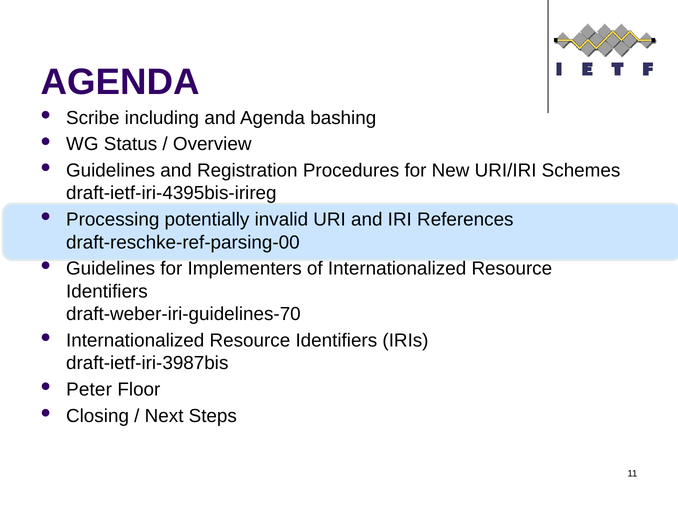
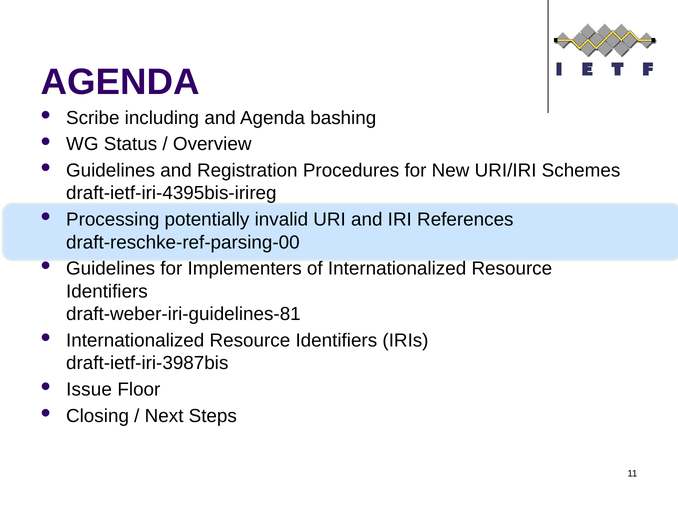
draft-weber-iri-guidelines-70: draft-weber-iri-guidelines-70 -> draft-weber-iri-guidelines-81
Peter: Peter -> Issue
